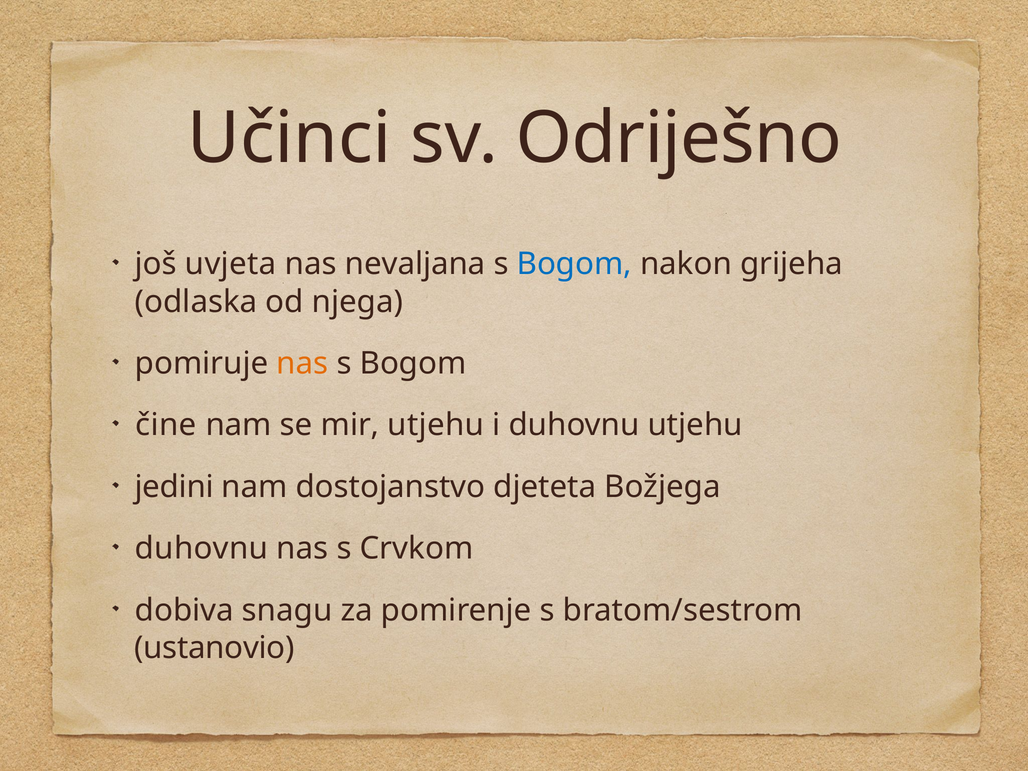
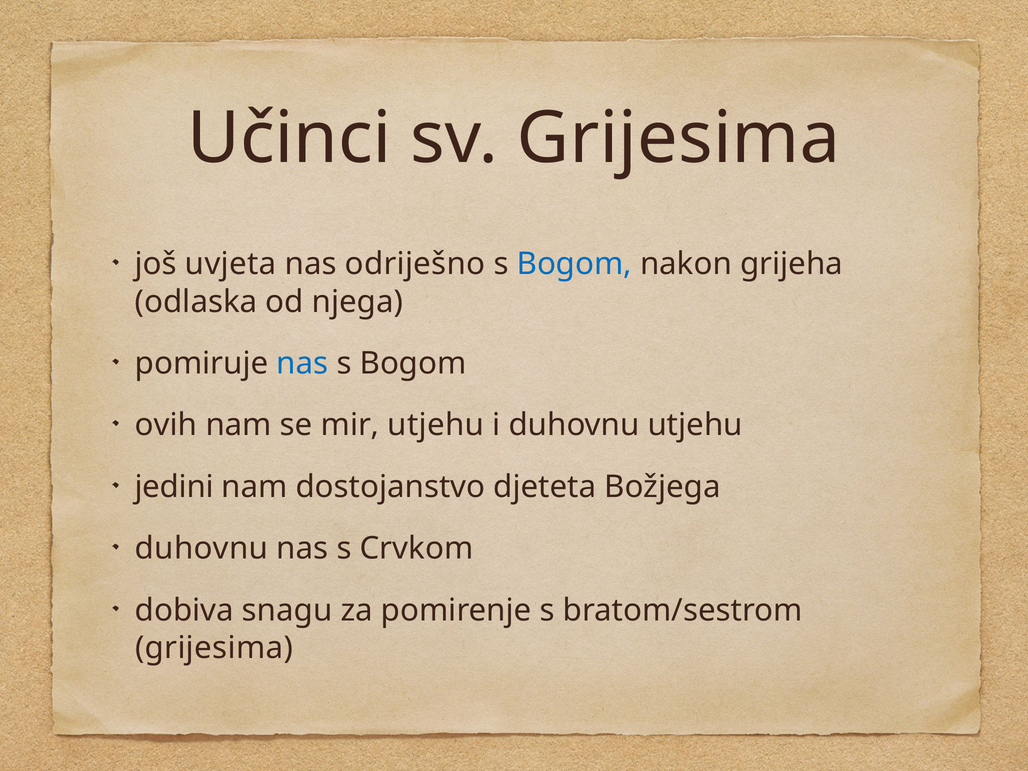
sv Odriješno: Odriješno -> Grijesima
nevaljana: nevaljana -> odriješno
nas at (302, 363) colour: orange -> blue
čine: čine -> ovih
ustanovio at (214, 648): ustanovio -> grijesima
